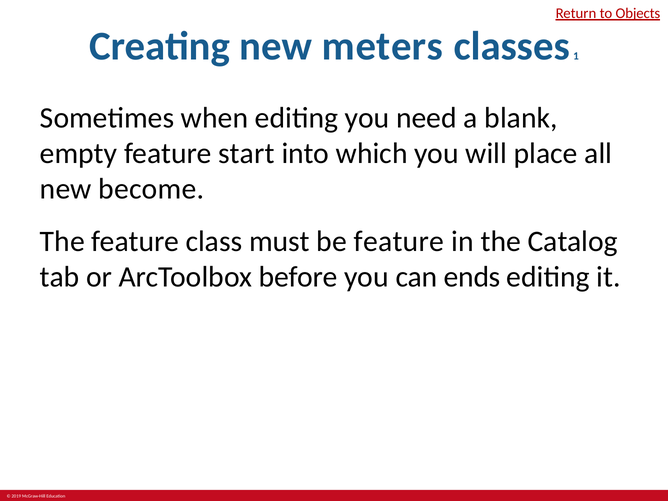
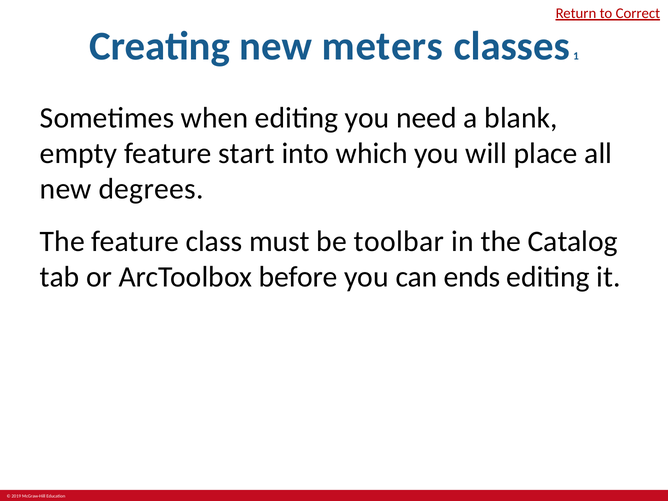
Objects: Objects -> Correct
become: become -> degrees
be feature: feature -> toolbar
